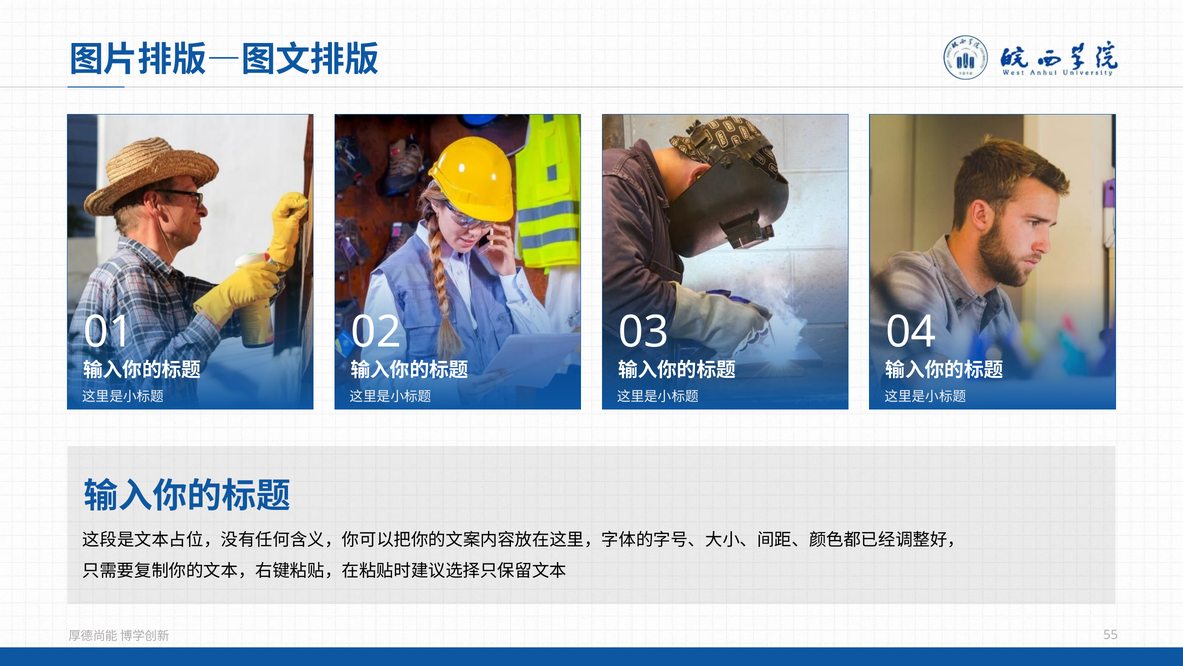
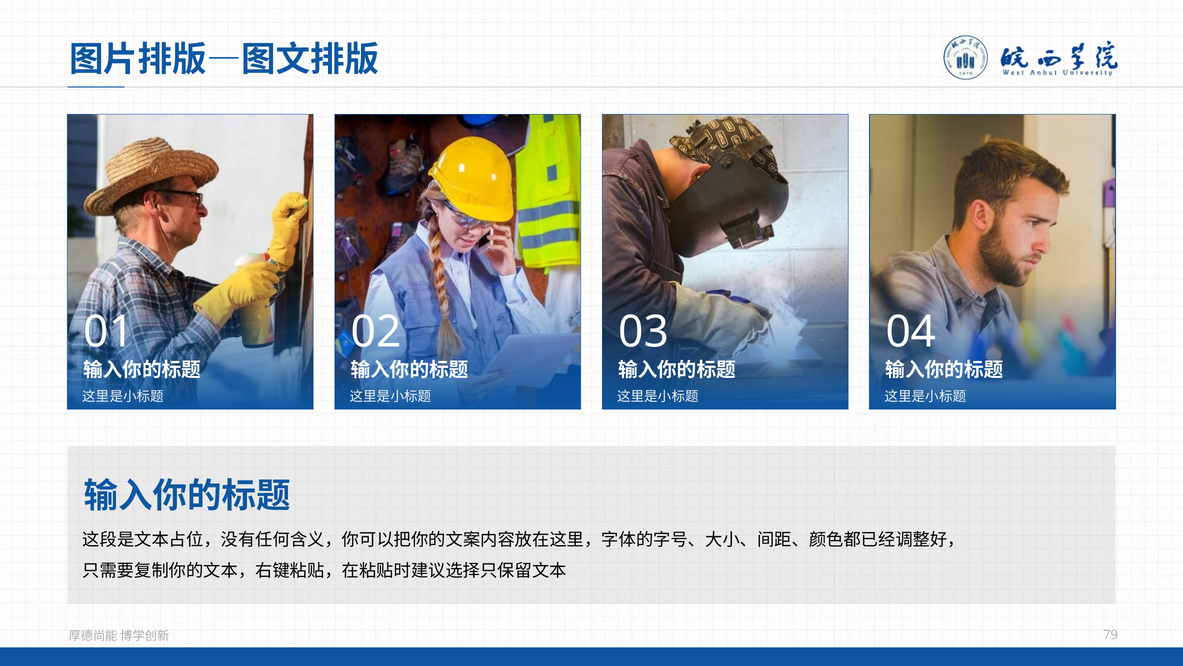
55: 55 -> 79
